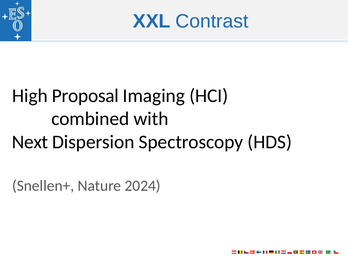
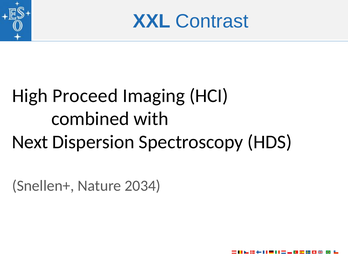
Proposal: Proposal -> Proceed
2024: 2024 -> 2034
